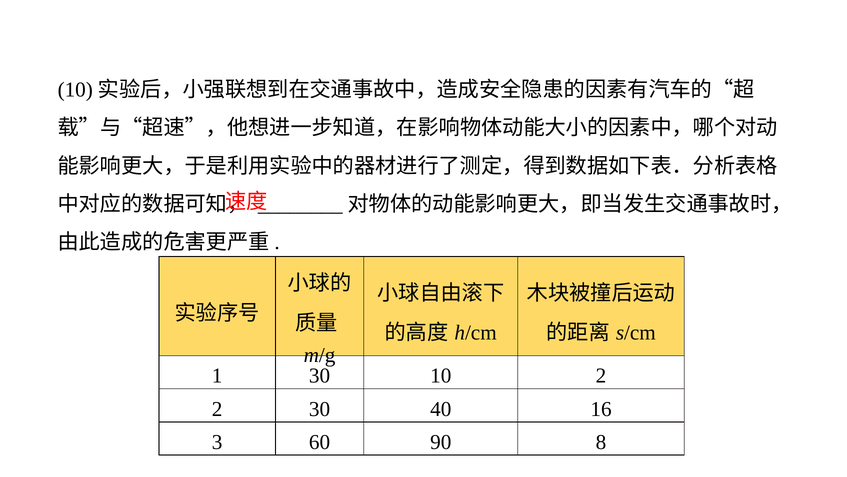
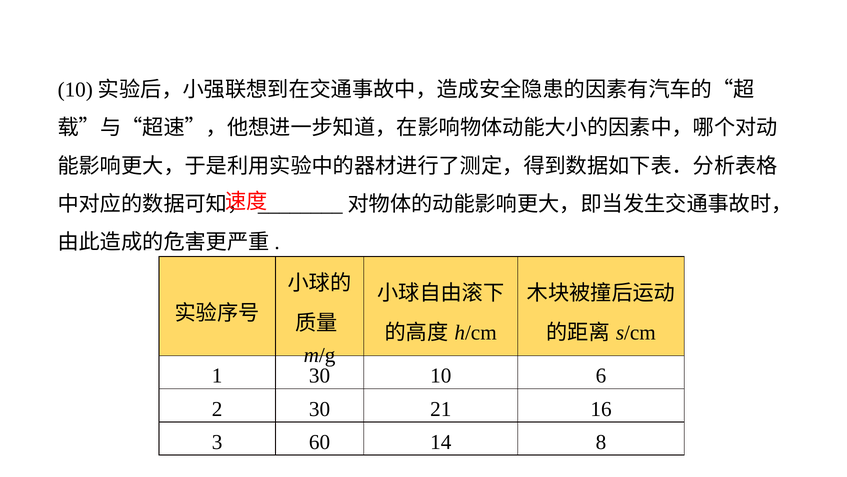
10 2: 2 -> 6
40: 40 -> 21
90: 90 -> 14
